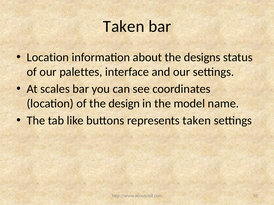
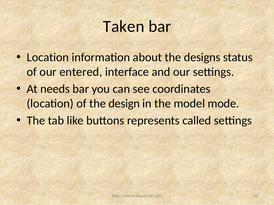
palettes: palettes -> entered
scales: scales -> needs
name: name -> mode
represents taken: taken -> called
